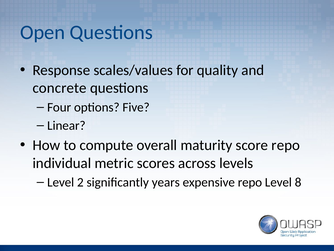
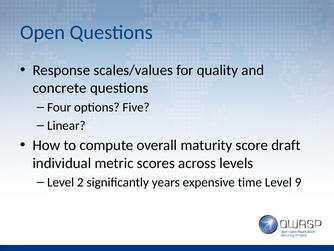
score repo: repo -> draft
expensive repo: repo -> time
8: 8 -> 9
